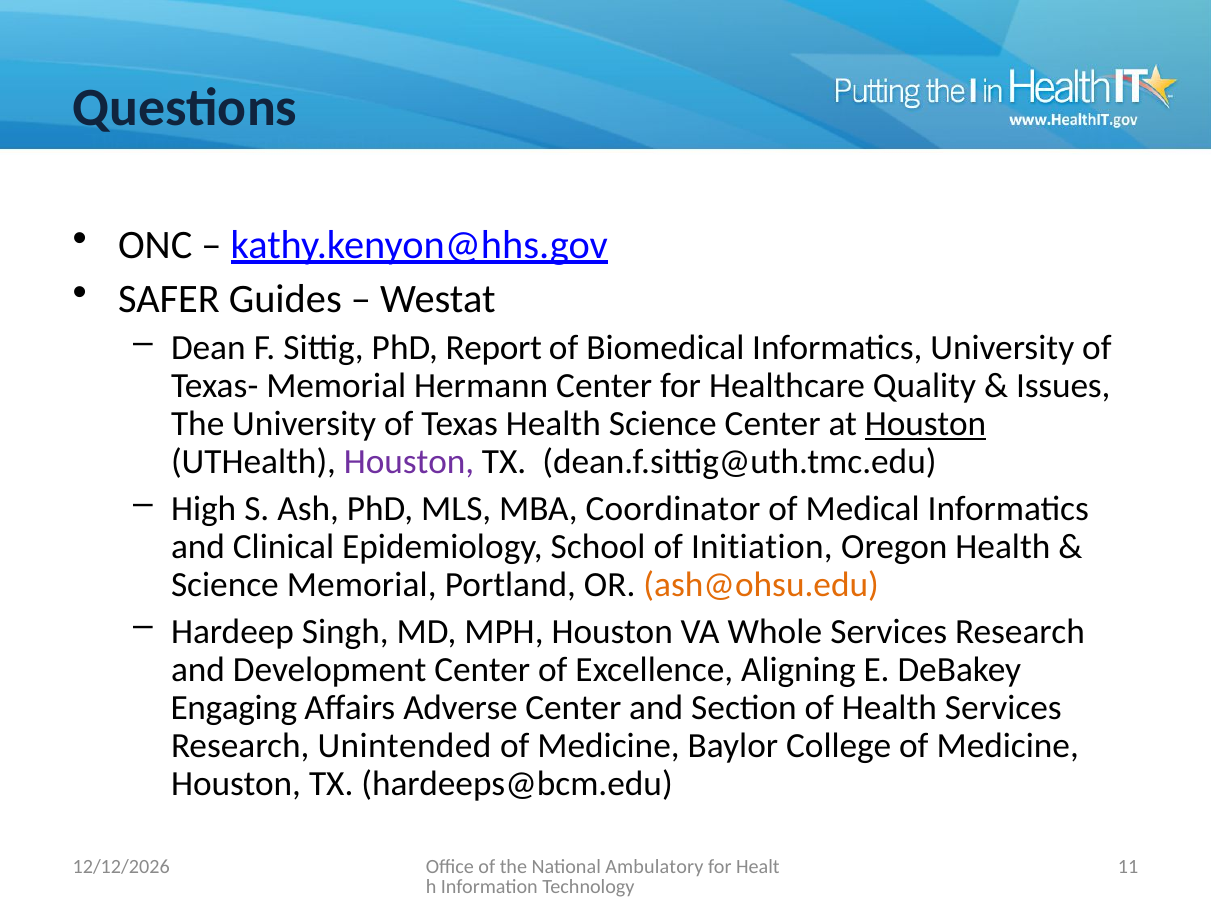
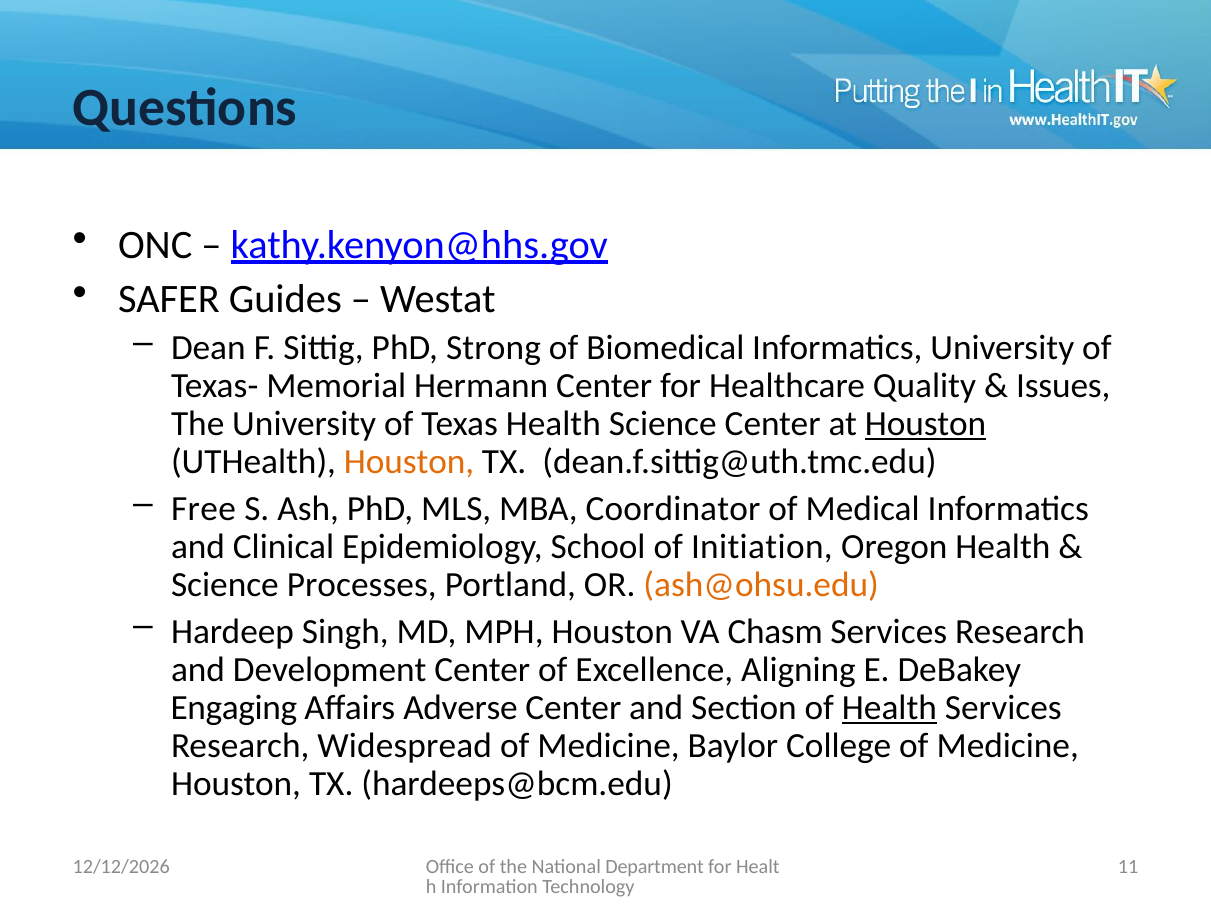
Report: Report -> Strong
Houston at (409, 462) colour: purple -> orange
High: High -> Free
Science Memorial: Memorial -> Processes
Whole: Whole -> Chasm
Health at (889, 708) underline: none -> present
Unintended: Unintended -> Widespread
Ambulatory: Ambulatory -> Department
